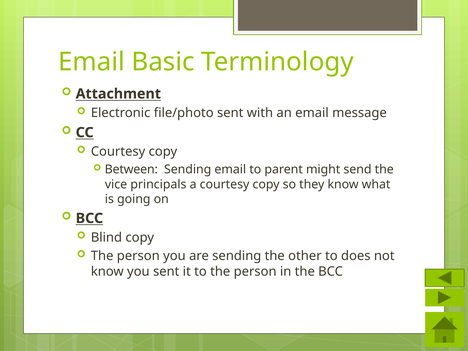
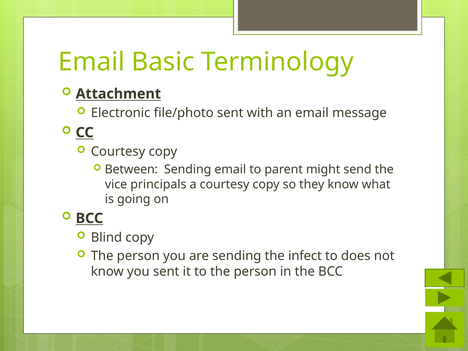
other: other -> infect
